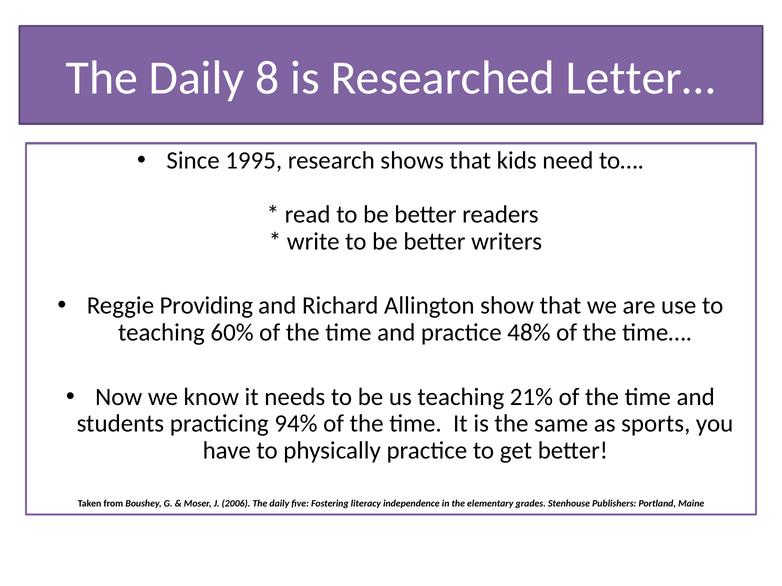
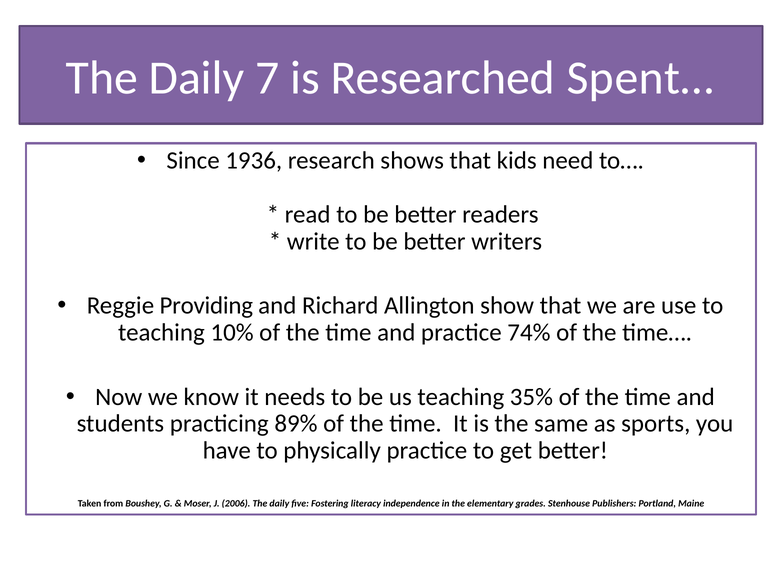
8: 8 -> 7
Letter…: Letter… -> Spent…
1995: 1995 -> 1936
60%: 60% -> 10%
48%: 48% -> 74%
21%: 21% -> 35%
94%: 94% -> 89%
